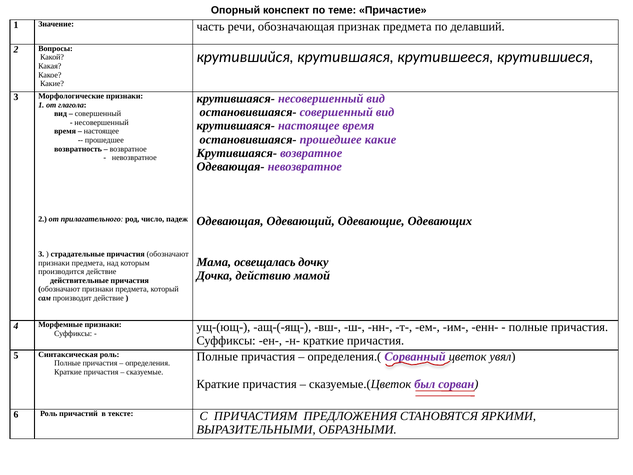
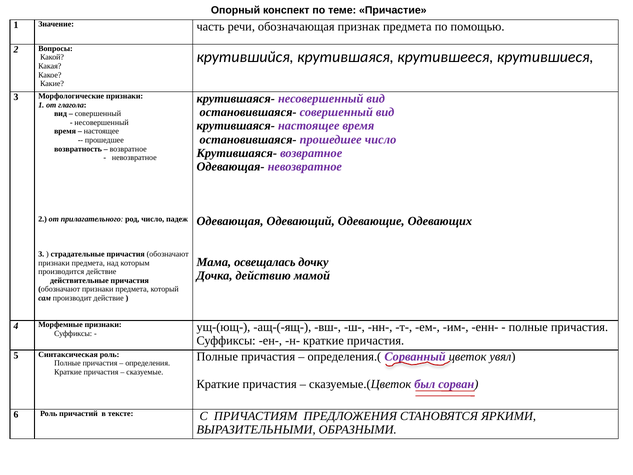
делавший: делавший -> помощью
прошедшее какие: какие -> число
